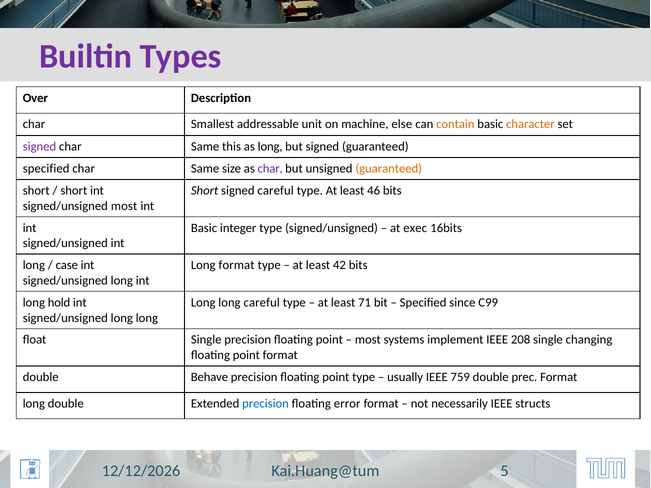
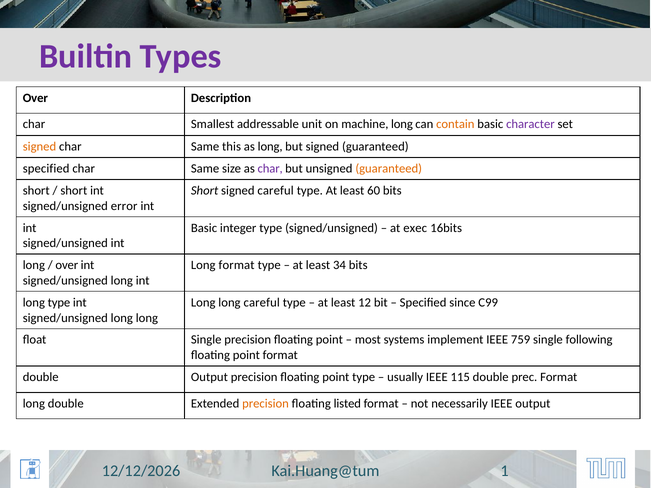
machine else: else -> long
character colour: orange -> purple
signed at (39, 147) colour: purple -> orange
46: 46 -> 60
signed/unsigned most: most -> error
case at (67, 265): case -> over
42: 42 -> 34
long hold: hold -> type
71: 71 -> 12
208: 208 -> 759
changing: changing -> following
double Behave: Behave -> Output
759: 759 -> 115
precision at (266, 404) colour: blue -> orange
error: error -> listed
IEEE structs: structs -> output
5: 5 -> 1
